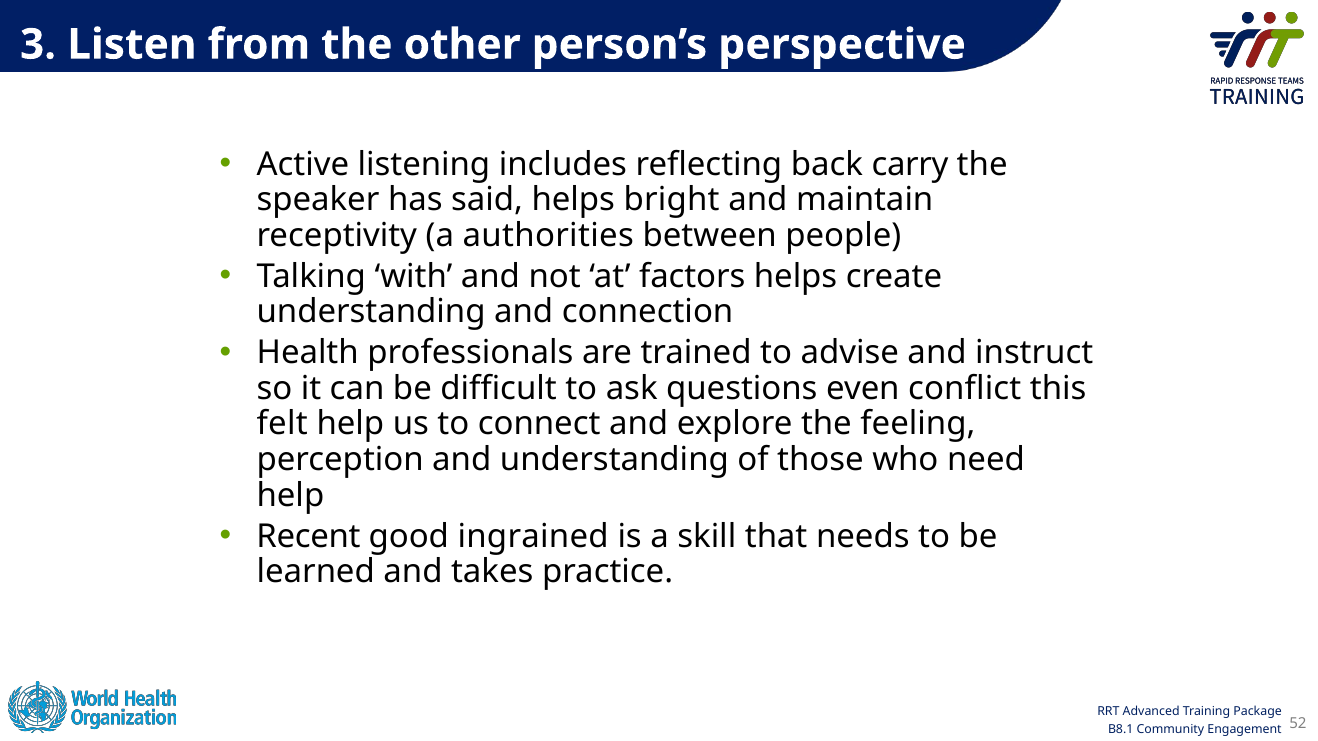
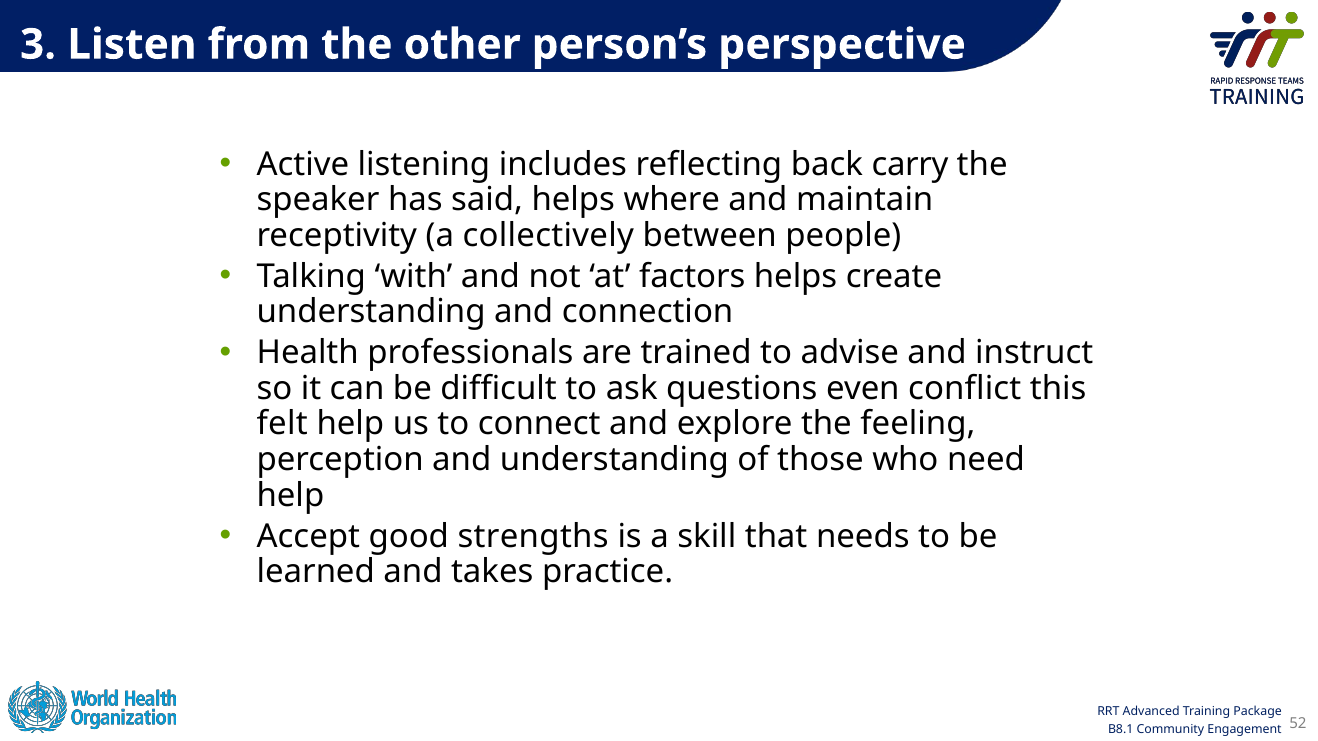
bright: bright -> where
authorities: authorities -> collectively
Recent: Recent -> Accept
ingrained: ingrained -> strengths
